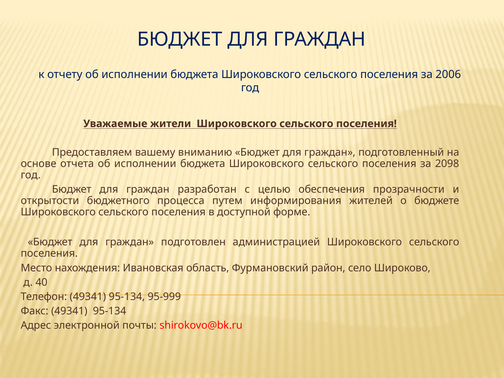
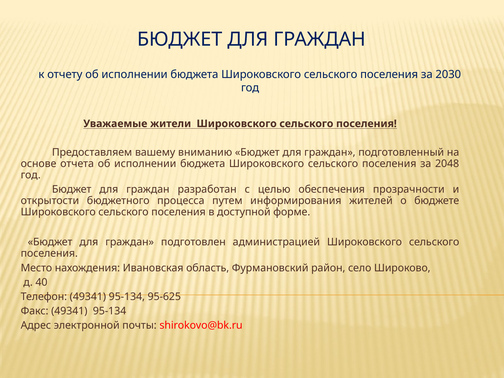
2006: 2006 -> 2030
2098: 2098 -> 2048
95-999: 95-999 -> 95-625
